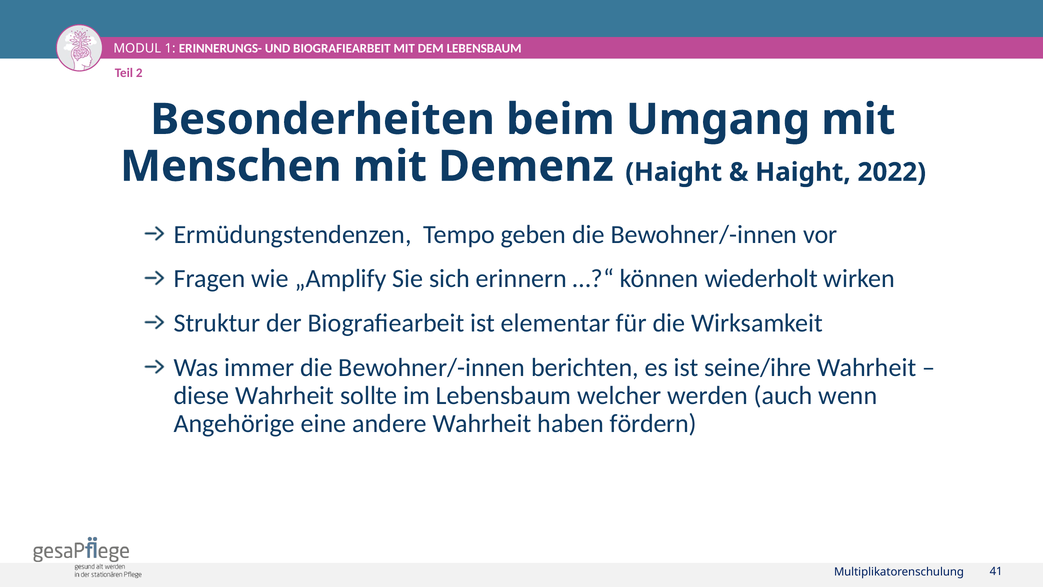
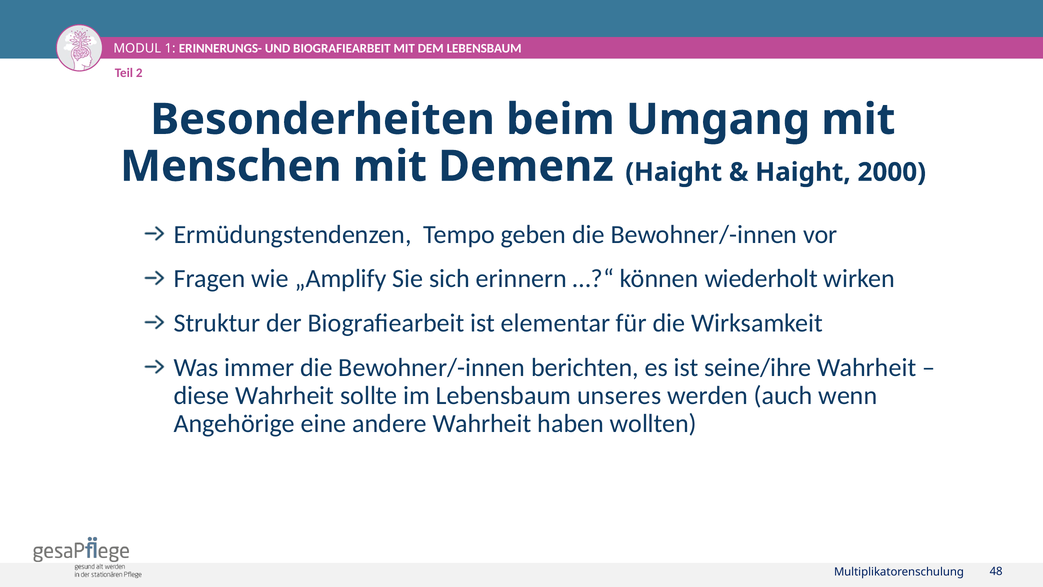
2022: 2022 -> 2000
welcher: welcher -> unseres
fördern: fördern -> wollten
41: 41 -> 48
